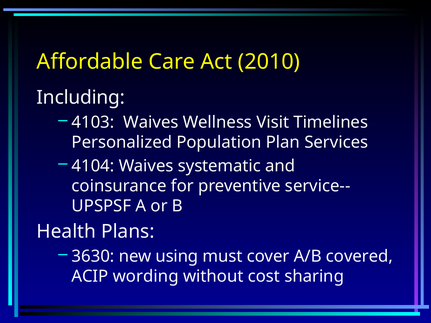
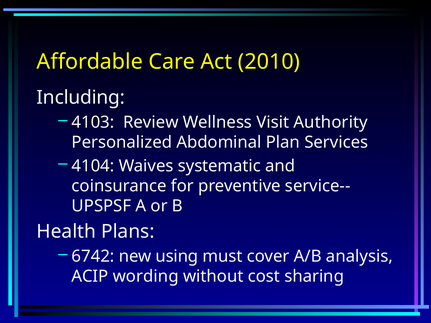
4103 Waives: Waives -> Review
Timelines: Timelines -> Authority
Population: Population -> Abdominal
3630: 3630 -> 6742
covered: covered -> analysis
